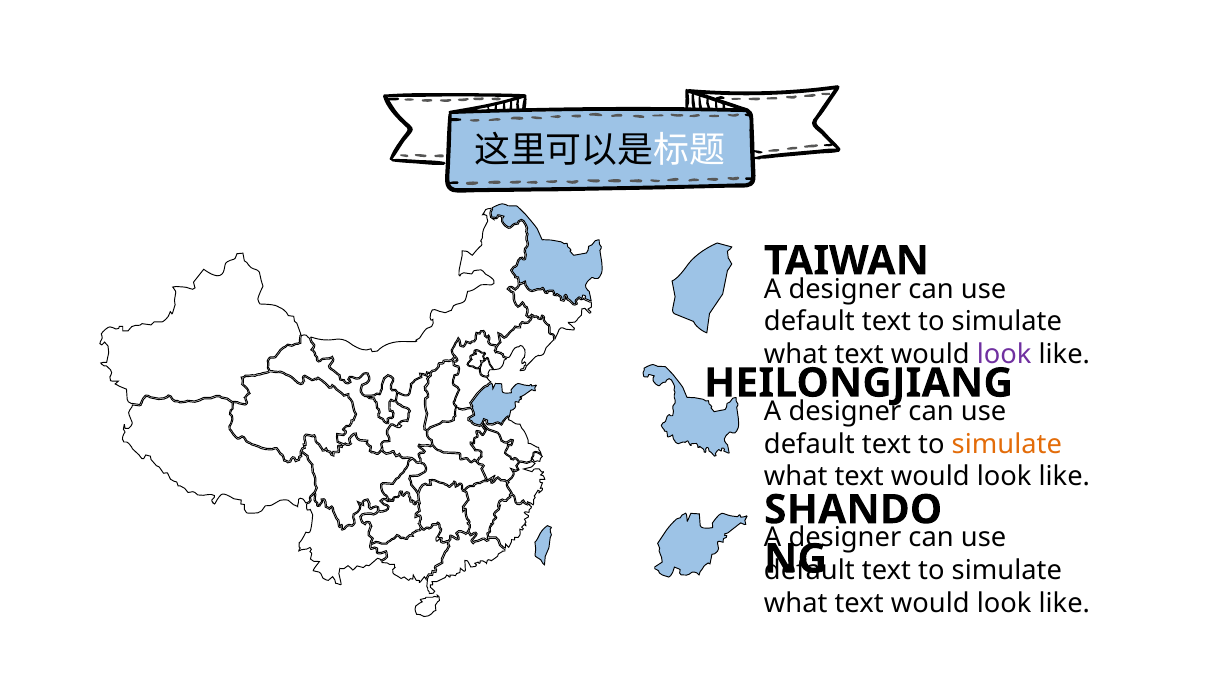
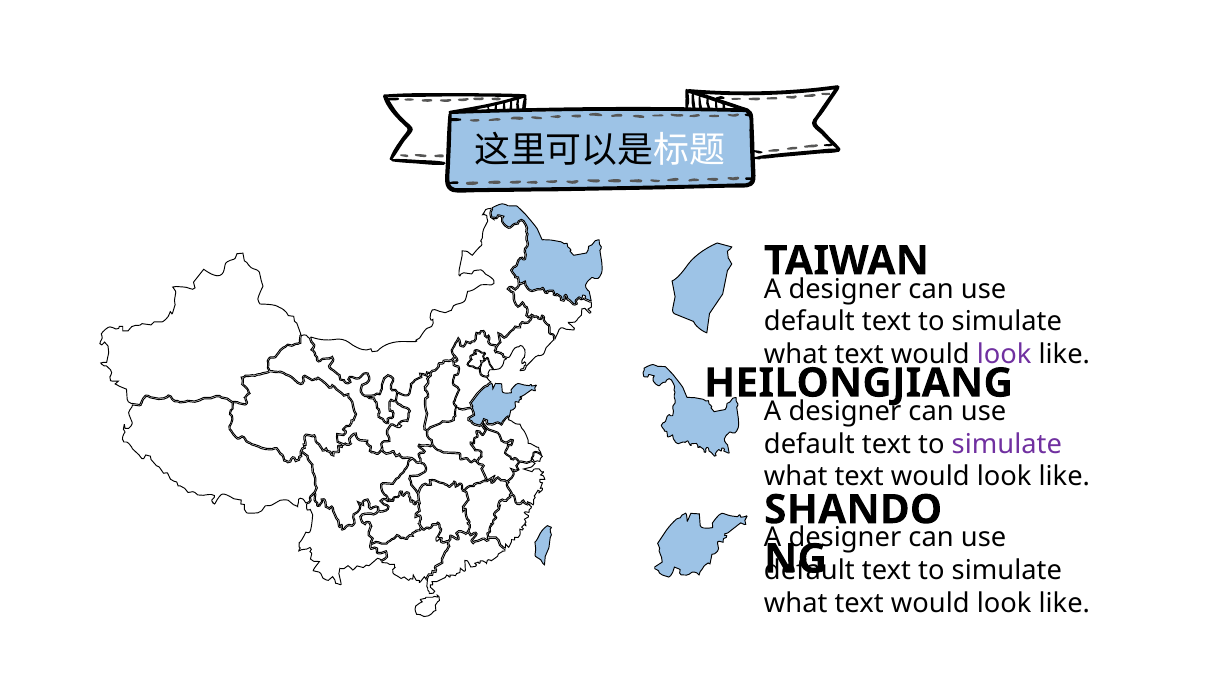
simulate at (1007, 444) colour: orange -> purple
